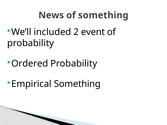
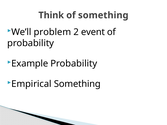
News: News -> Think
included: included -> problem
Ordered: Ordered -> Example
